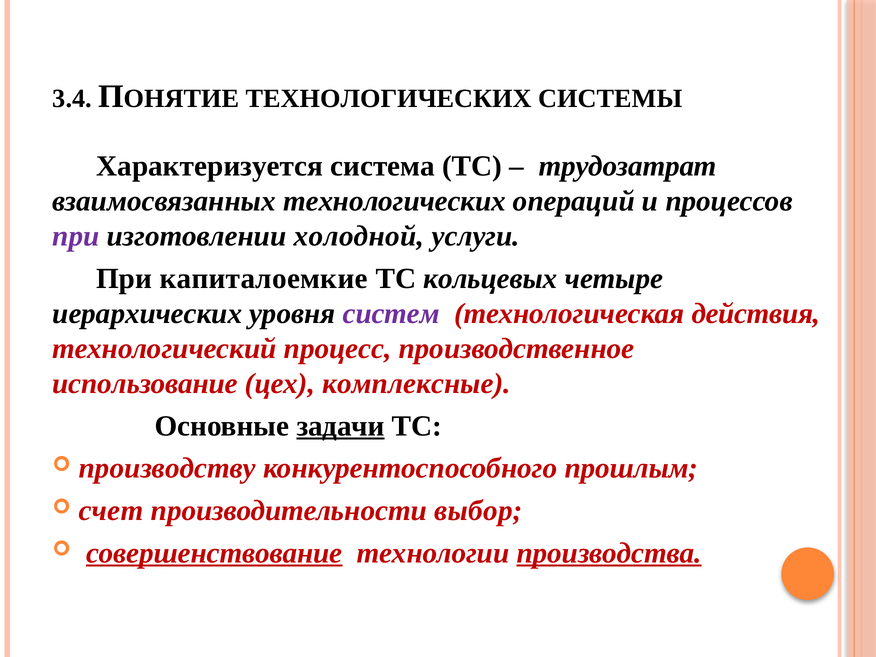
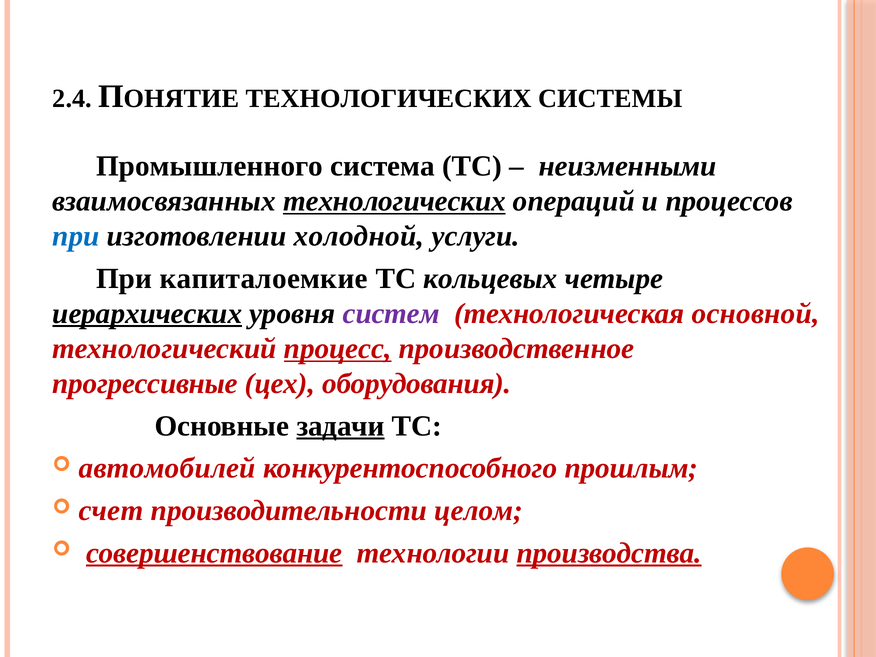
3.4: 3.4 -> 2.4
Характеризуется: Характеризуется -> Промышленного
трудозатрат: трудозатрат -> неизменными
технологических at (394, 201) underline: none -> present
при at (76, 236) colour: purple -> blue
иерархических underline: none -> present
действия: действия -> основной
процесс underline: none -> present
использование: использование -> прогрессивные
комплексные: комплексные -> оборудования
производству: производству -> автомобилей
выбор: выбор -> целом
